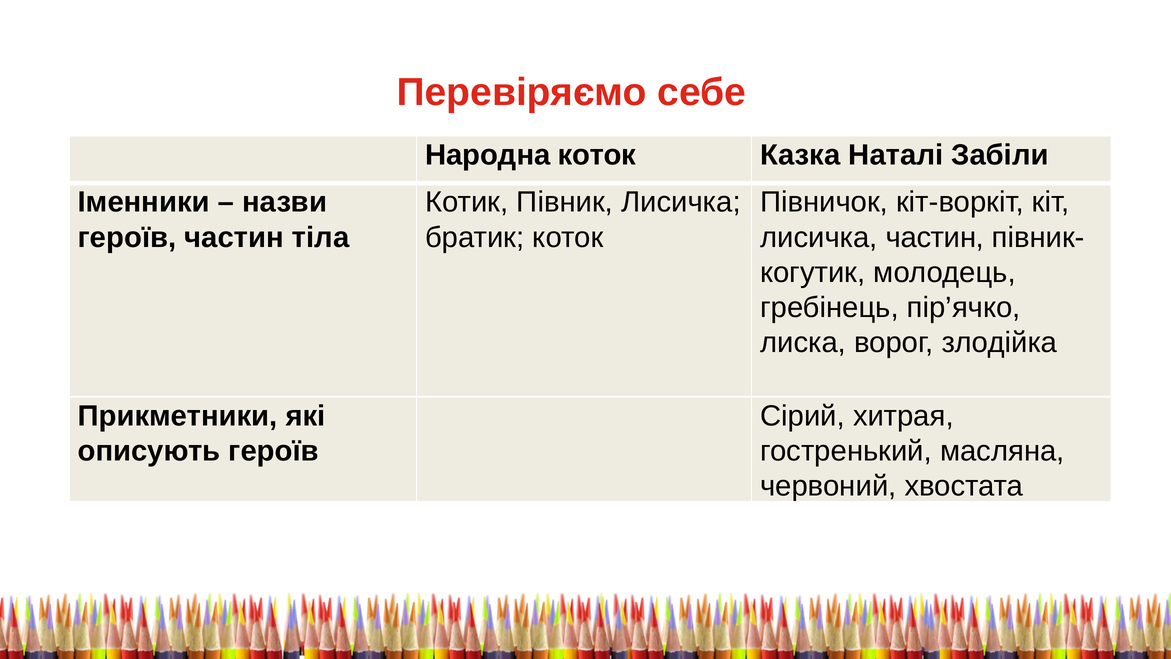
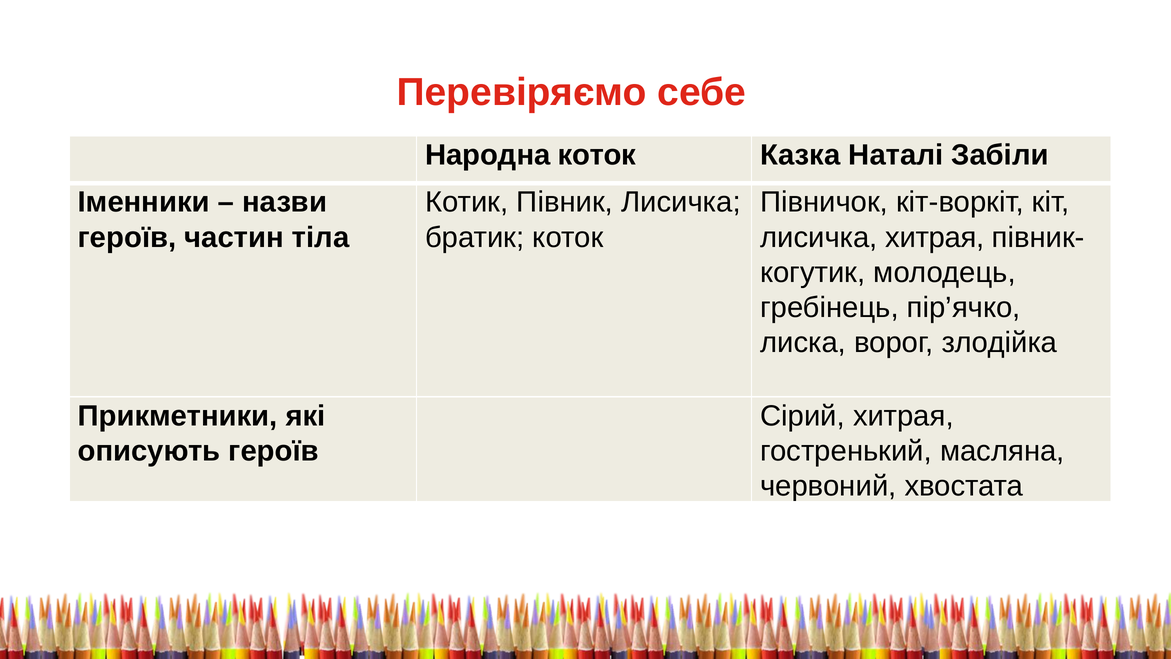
лисичка частин: частин -> хитрая
